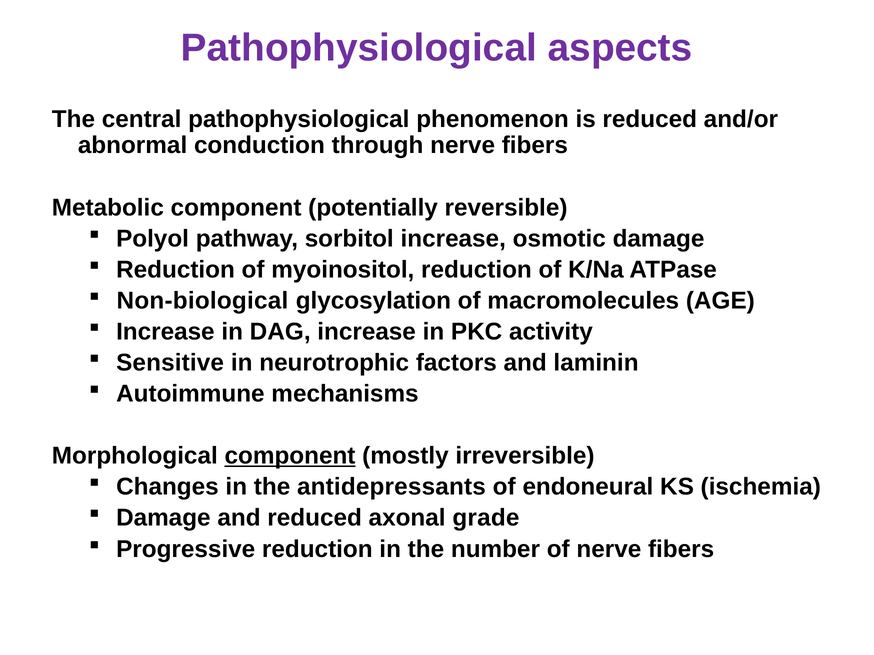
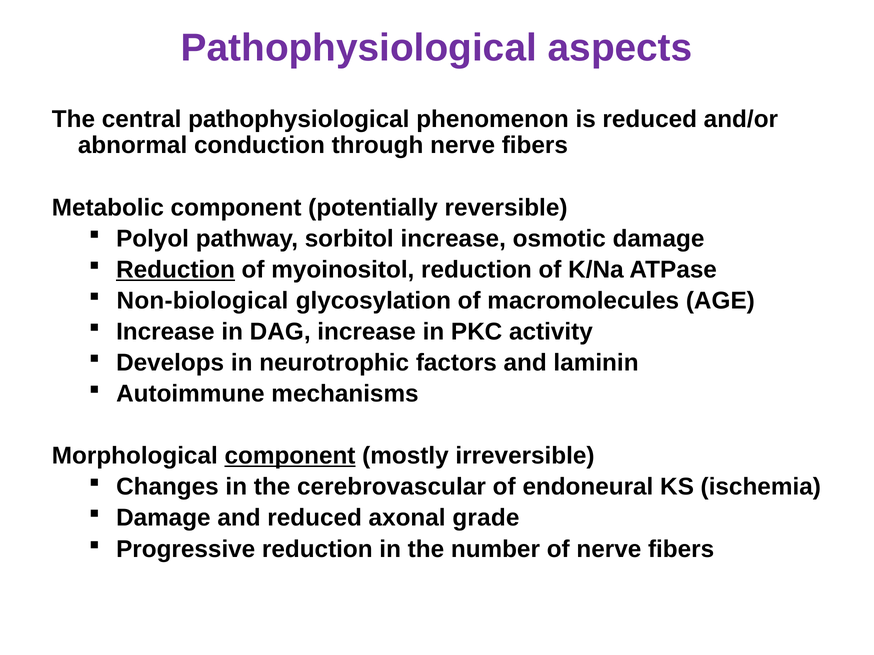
Reduction at (176, 270) underline: none -> present
Sensitive: Sensitive -> Develops
antidepressants: antidepressants -> cerebrovascular
